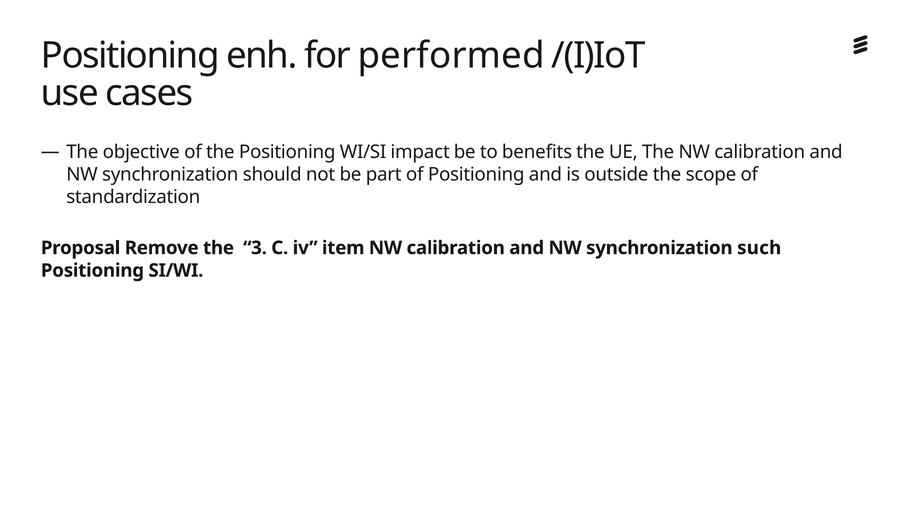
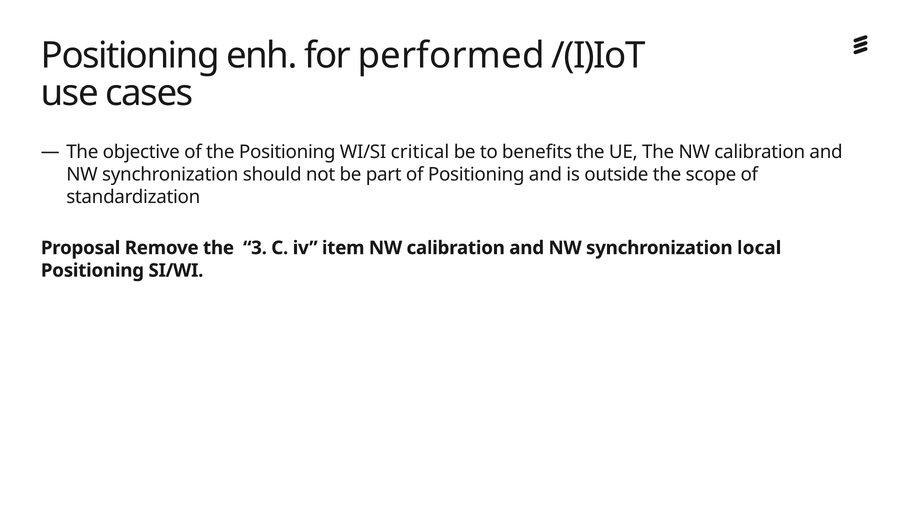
impact: impact -> critical
such: such -> local
